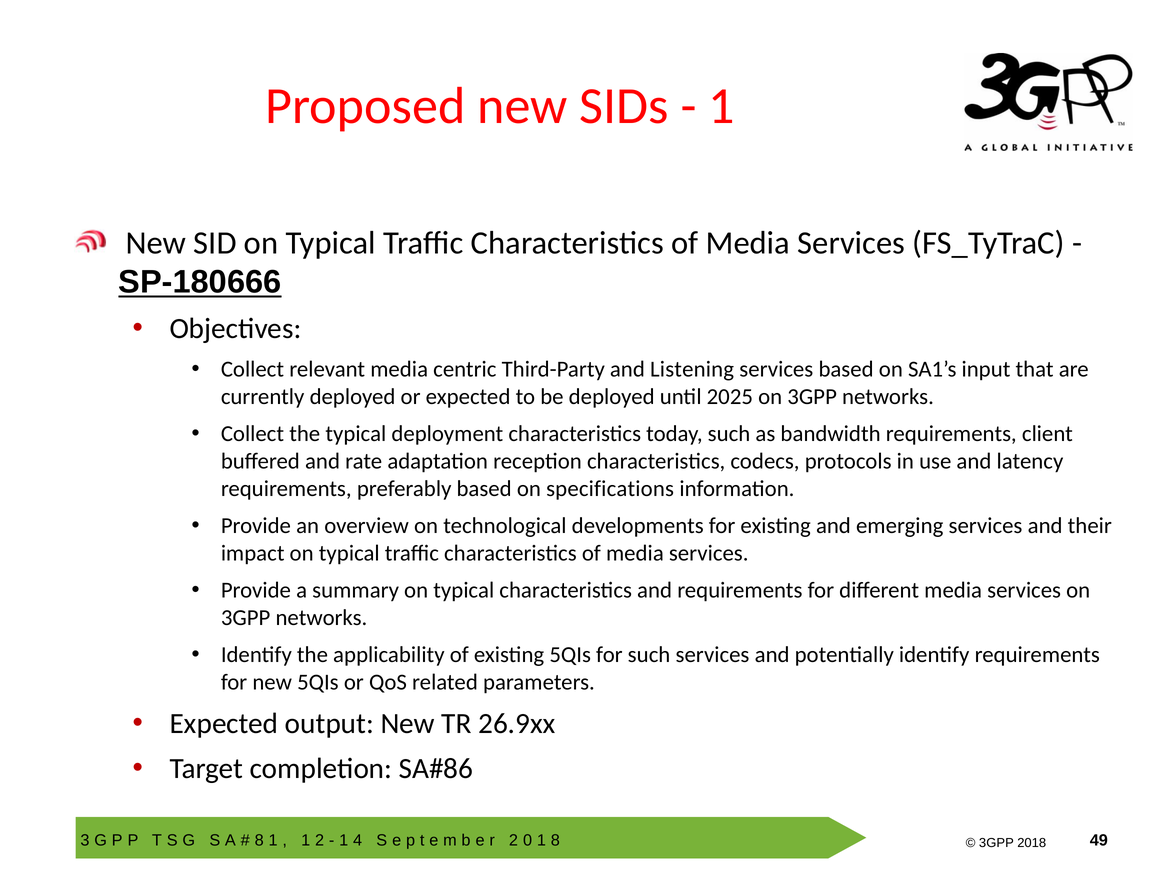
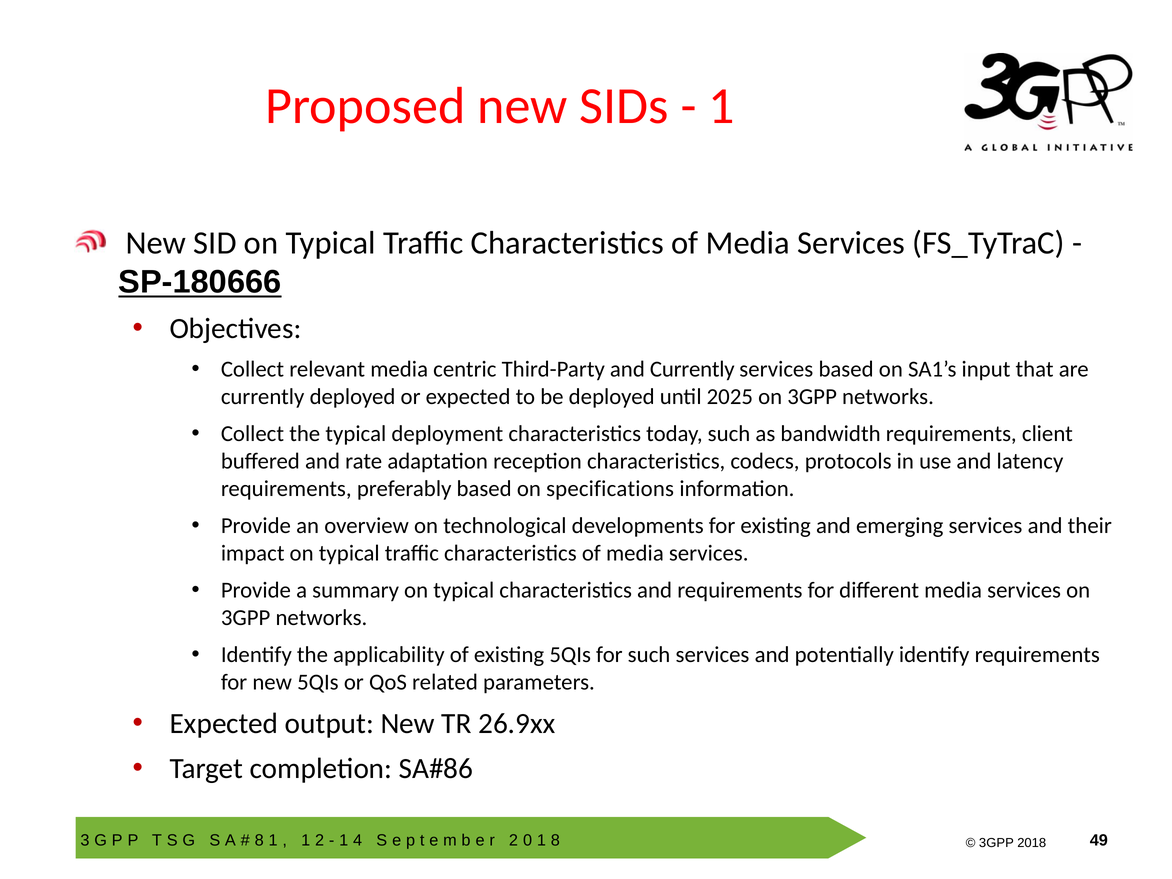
and Listening: Listening -> Currently
